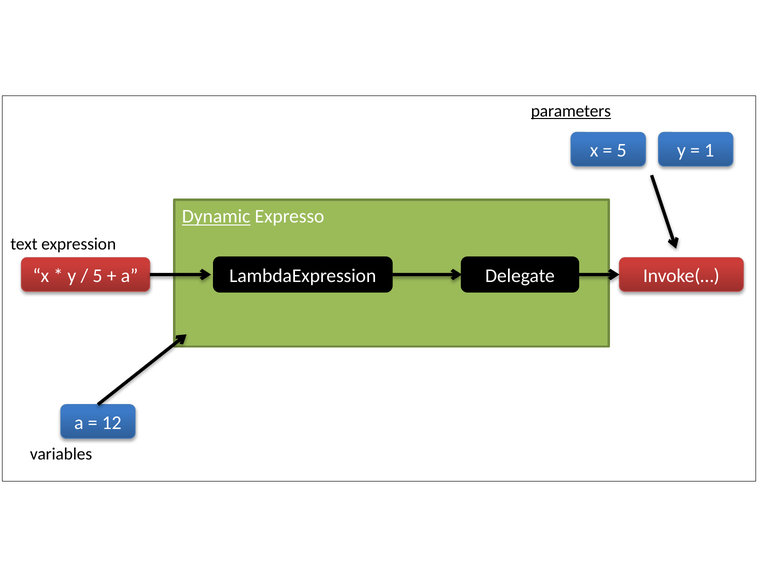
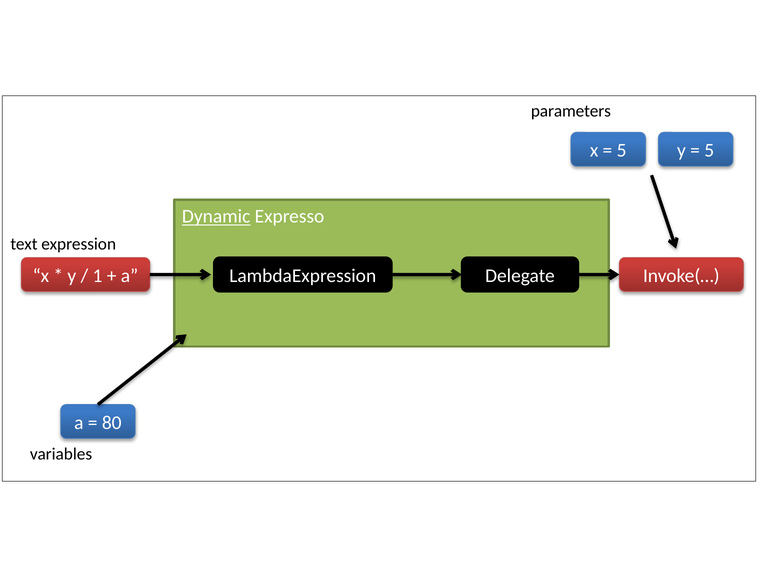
parameters underline: present -> none
1 at (709, 151): 1 -> 5
5 at (97, 276): 5 -> 1
12: 12 -> 80
